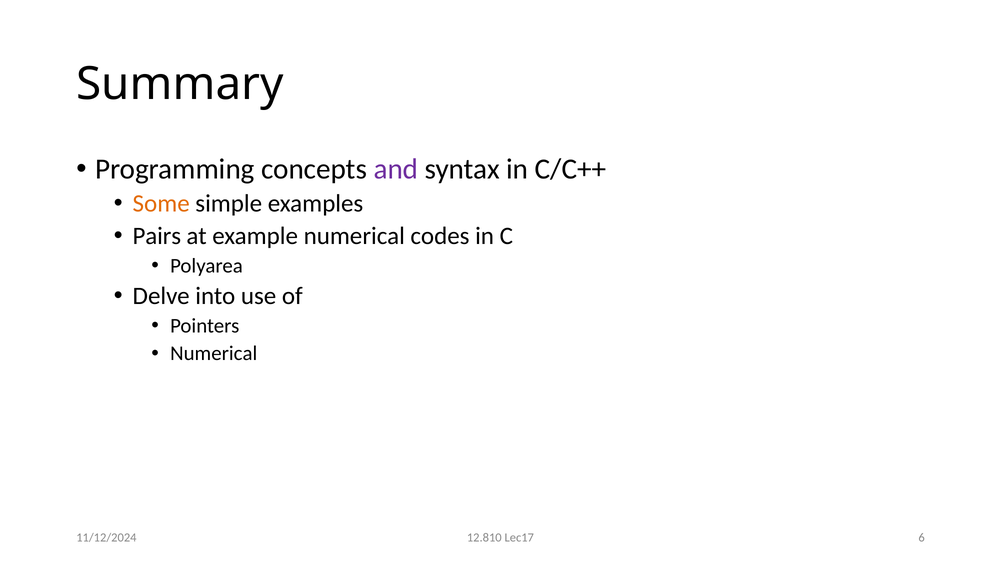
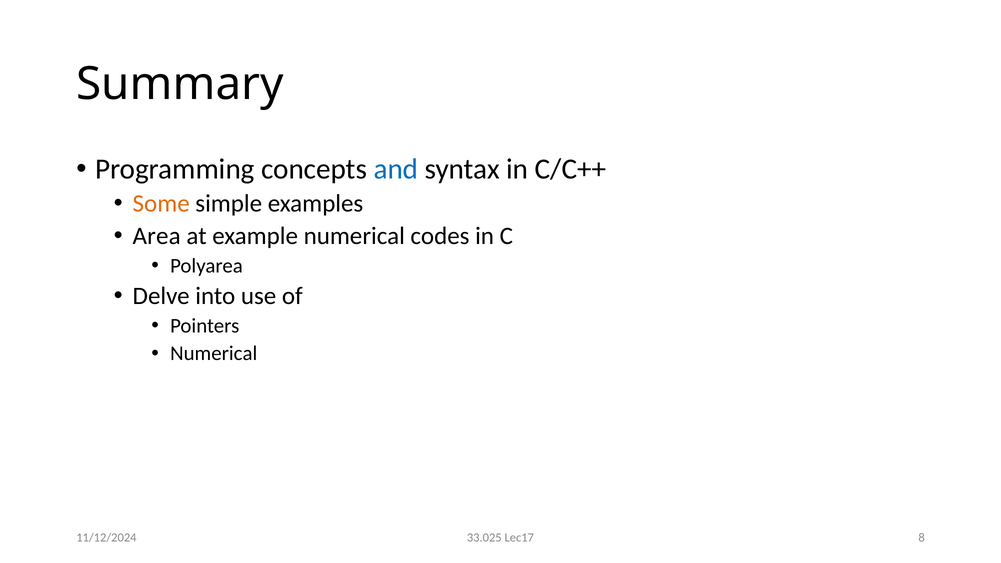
and colour: purple -> blue
Pairs: Pairs -> Area
12.810: 12.810 -> 33.025
6: 6 -> 8
